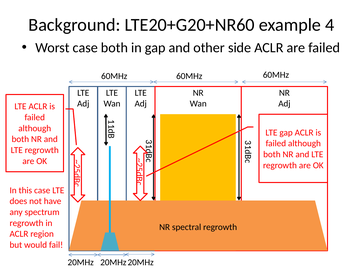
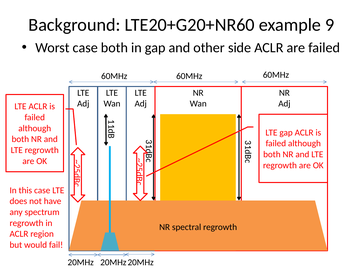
4: 4 -> 9
